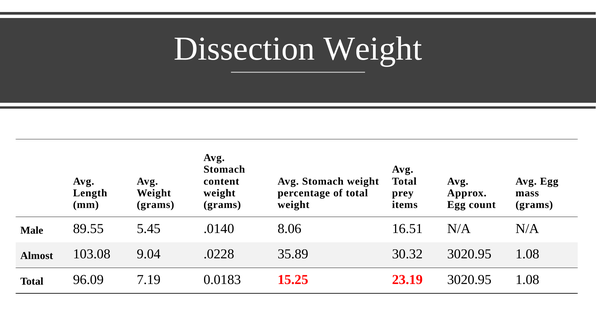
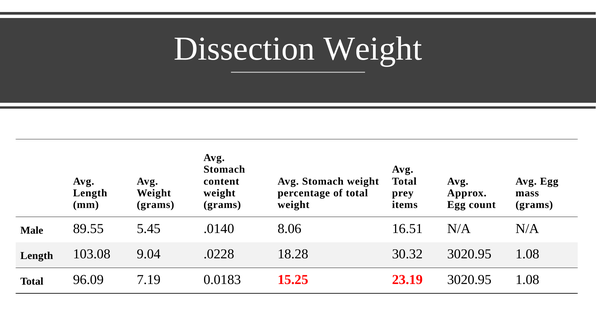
Almost at (37, 256): Almost -> Length
35.89: 35.89 -> 18.28
